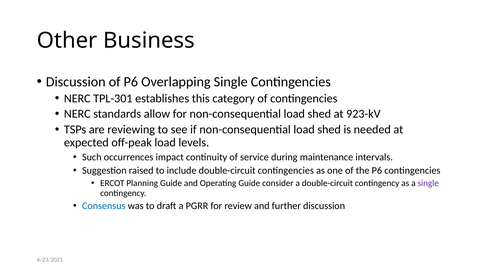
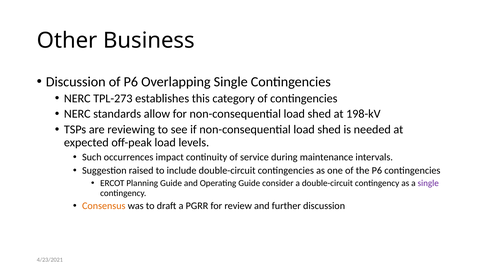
TPL-301: TPL-301 -> TPL-273
923-kV: 923-kV -> 198-kV
Consensus colour: blue -> orange
